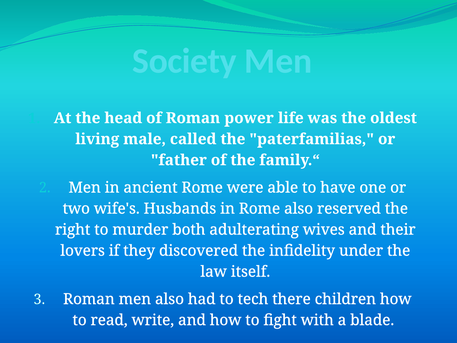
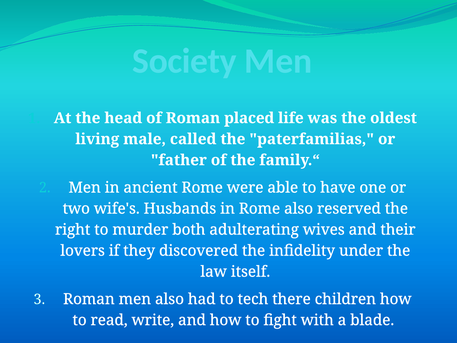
power: power -> placed
